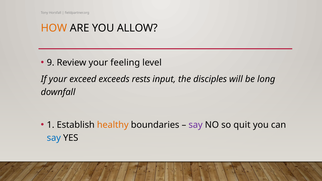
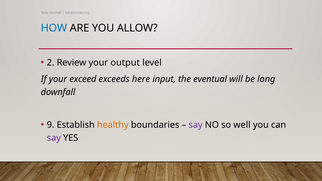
HOW colour: orange -> blue
9: 9 -> 2
feeling: feeling -> output
rests: rests -> here
disciples: disciples -> eventual
1: 1 -> 9
quit: quit -> well
say at (54, 138) colour: blue -> purple
